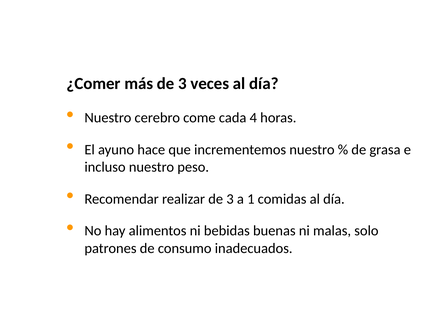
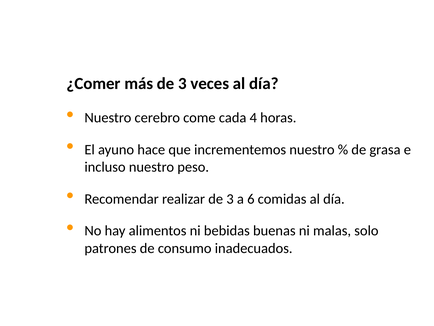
1: 1 -> 6
